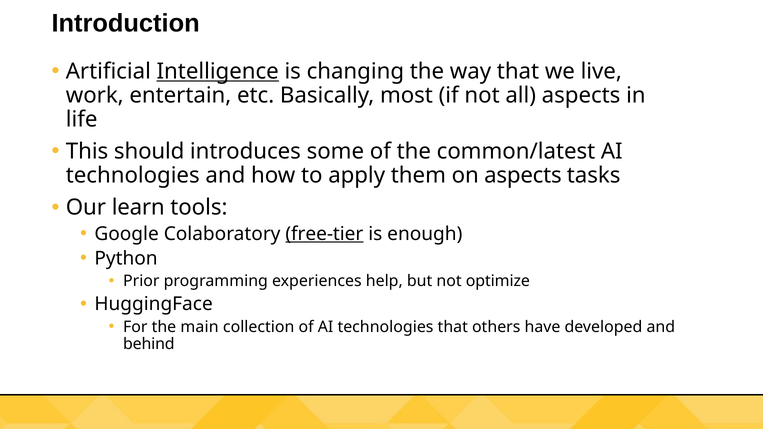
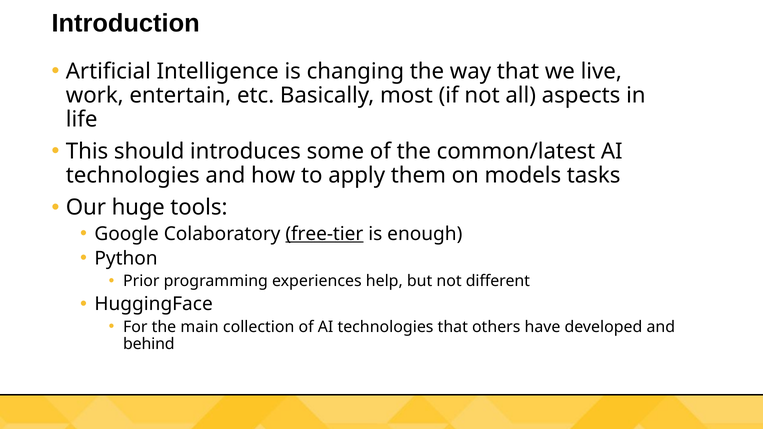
Intelligence underline: present -> none
on aspects: aspects -> models
learn: learn -> huge
optimize: optimize -> different
